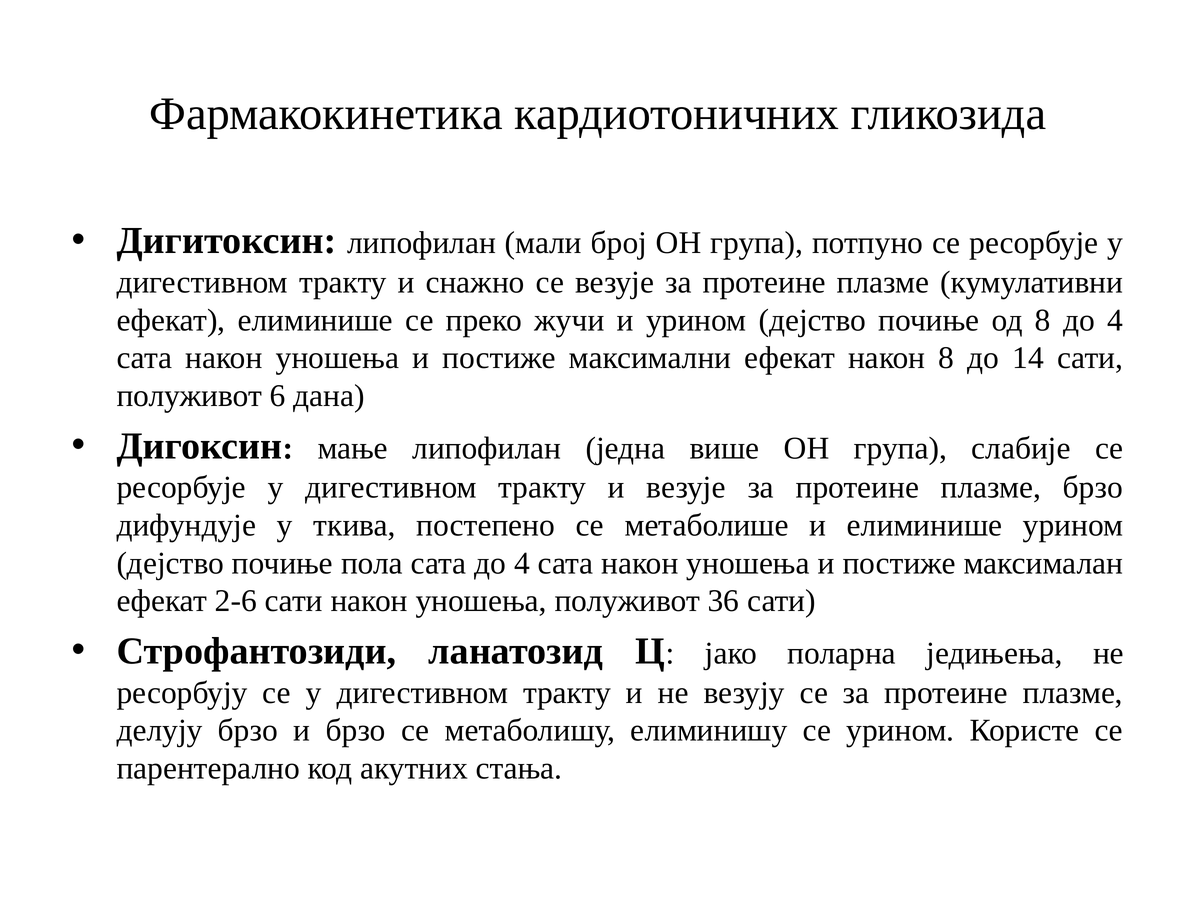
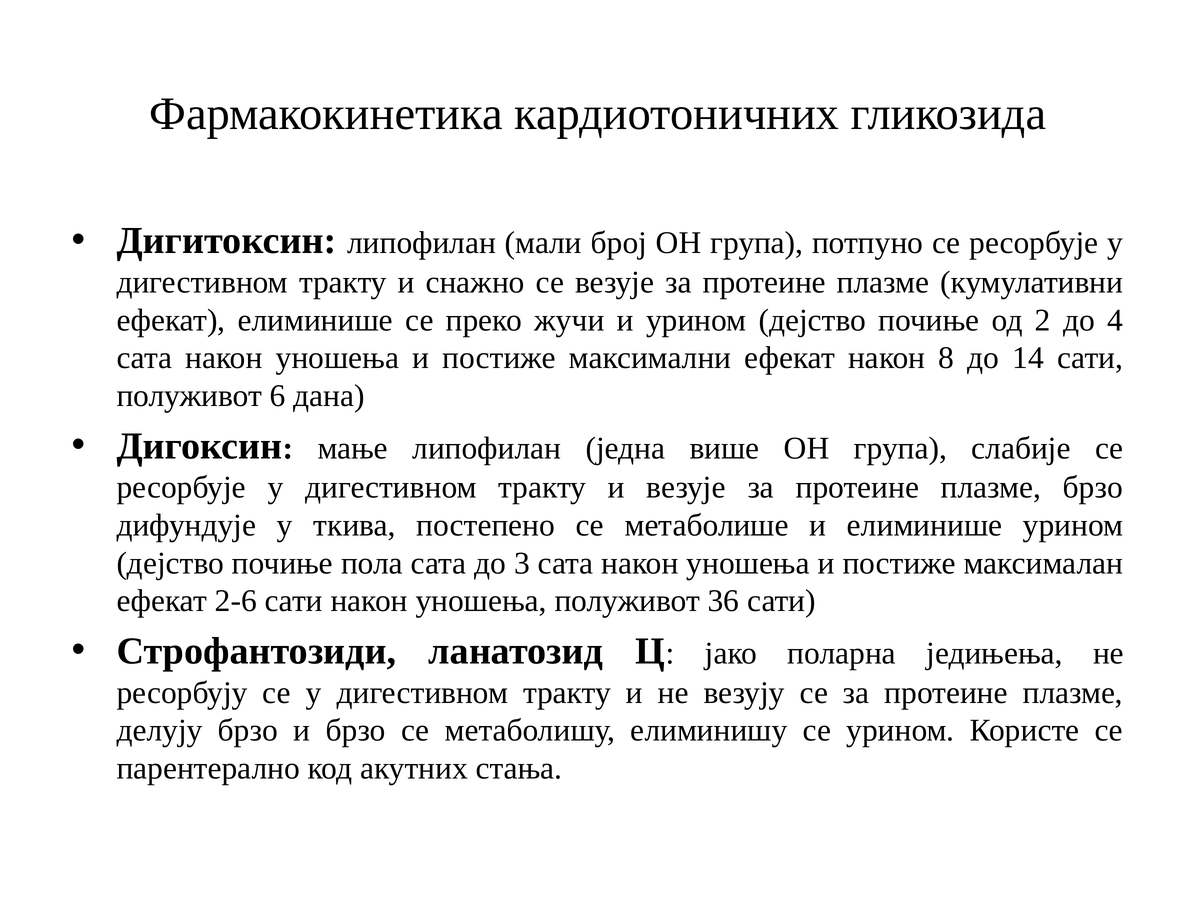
од 8: 8 -> 2
сата до 4: 4 -> 3
